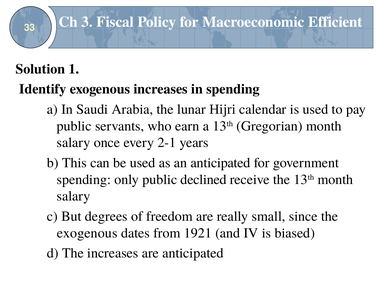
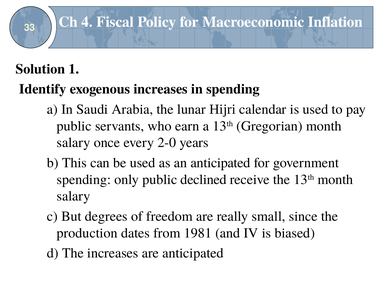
3: 3 -> 4
Efficient: Efficient -> Inflation
2-1: 2-1 -> 2-0
exogenous at (87, 233): exogenous -> production
1921: 1921 -> 1981
